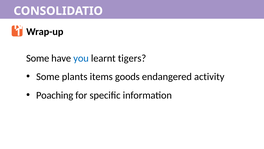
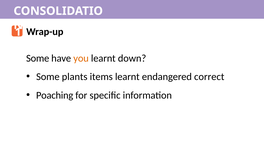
you colour: blue -> orange
tigers: tigers -> down
items goods: goods -> learnt
activity: activity -> correct
